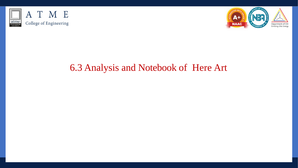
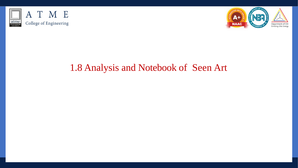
6.3: 6.3 -> 1.8
Here: Here -> Seen
